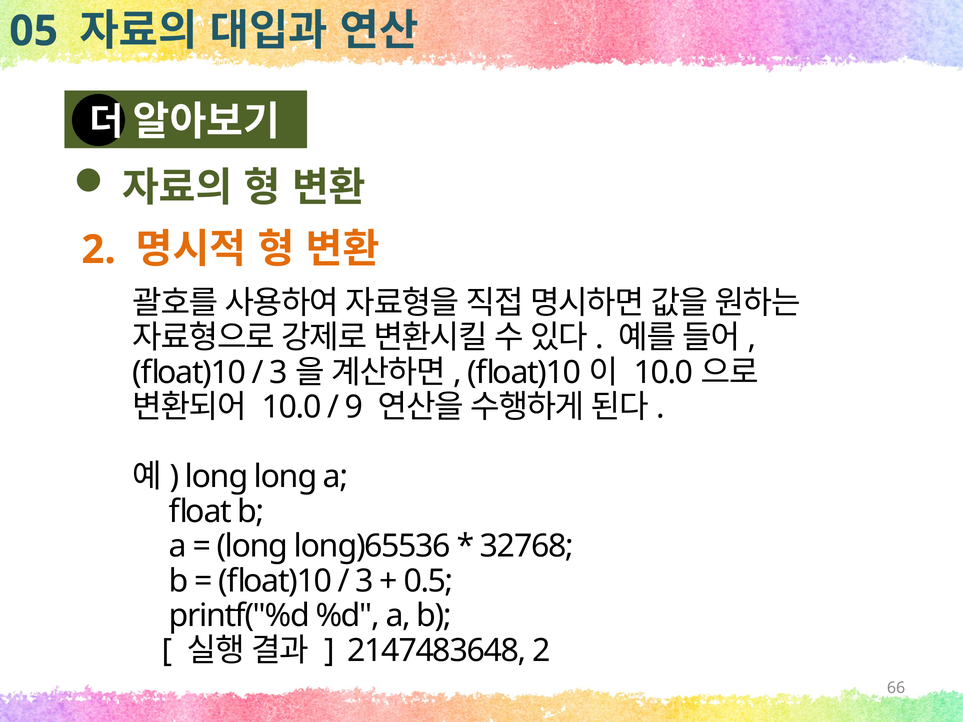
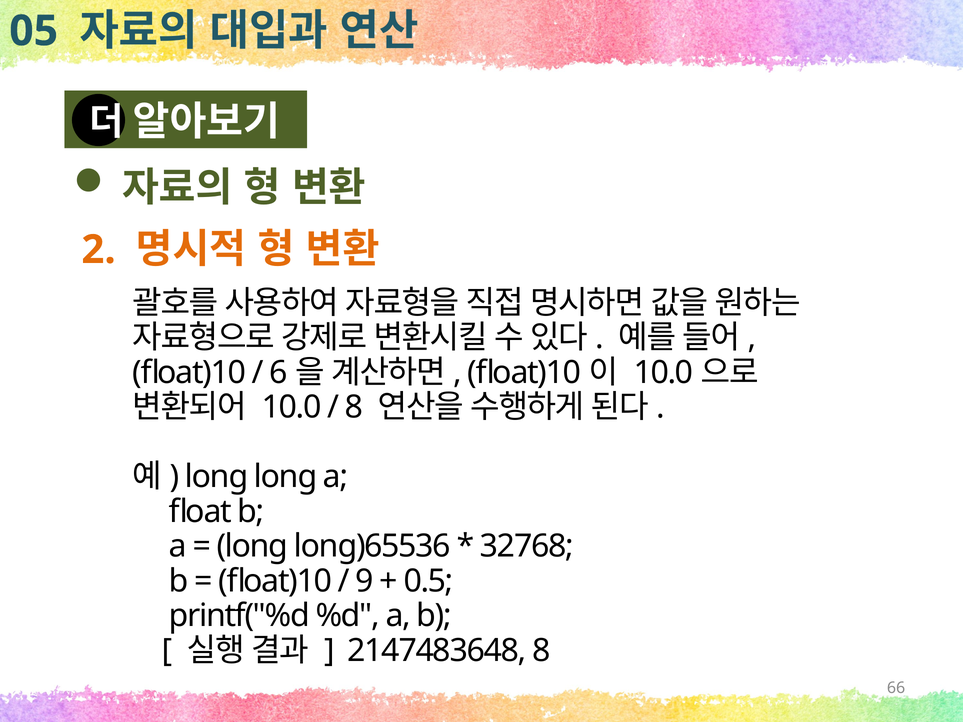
3 at (279, 373): 3 -> 6
9 at (354, 407): 9 -> 8
3 at (365, 581): 3 -> 9
2147483648 2: 2 -> 8
